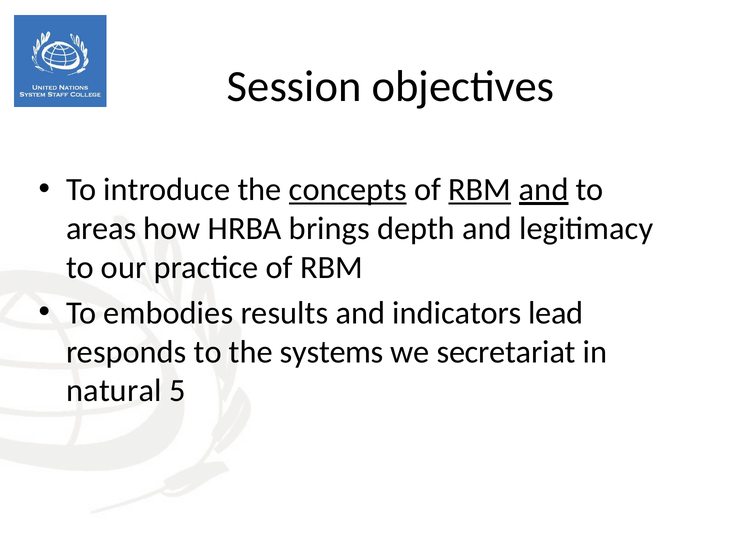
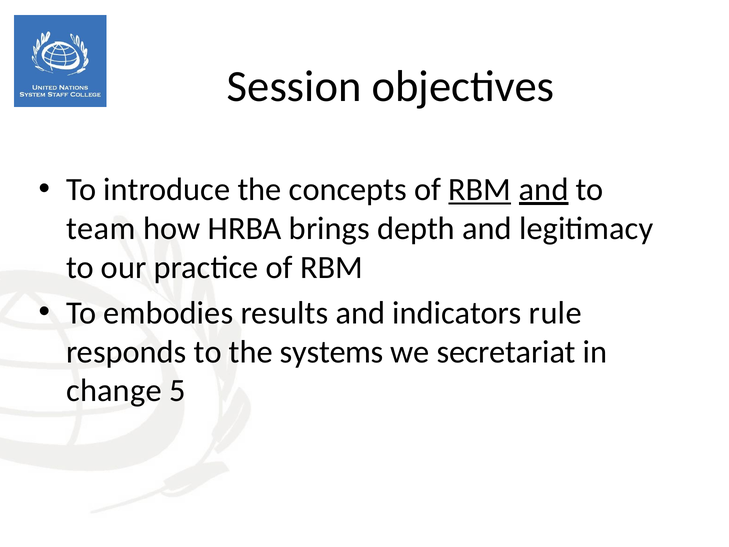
concepts underline: present -> none
areas: areas -> team
lead: lead -> rule
natural: natural -> change
